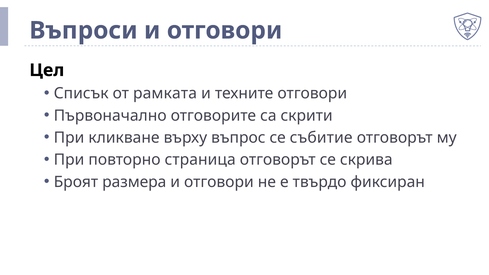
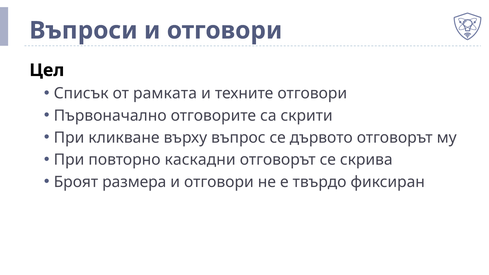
събитие: събитие -> дървото
страница: страница -> каскадни
